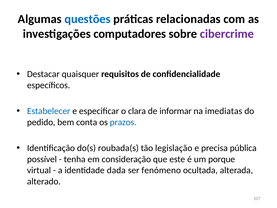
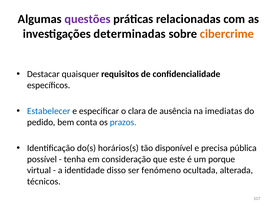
questões colour: blue -> purple
computadores: computadores -> determinadas
cibercrime colour: purple -> orange
informar: informar -> ausência
roubada(s: roubada(s -> horários(s
legislação: legislação -> disponível
dada: dada -> disso
alterado: alterado -> técnicos
